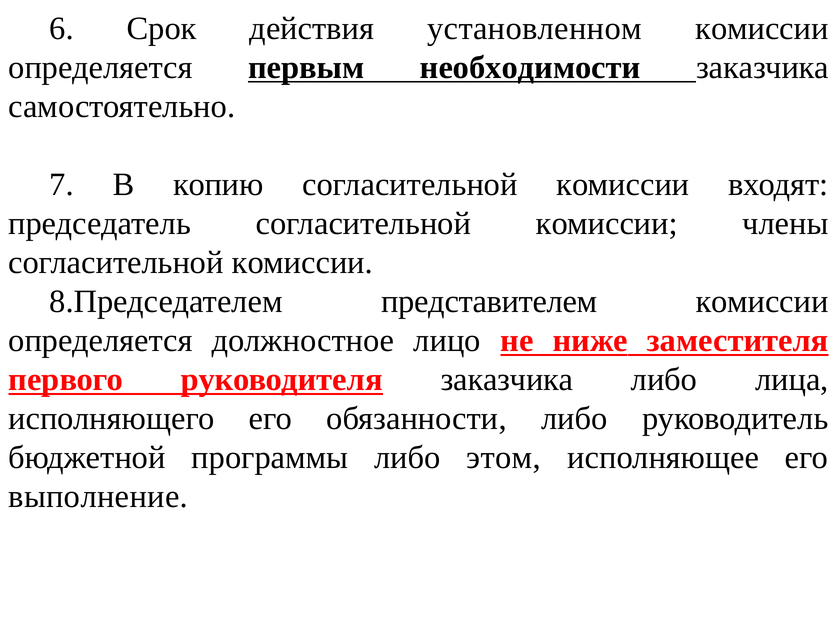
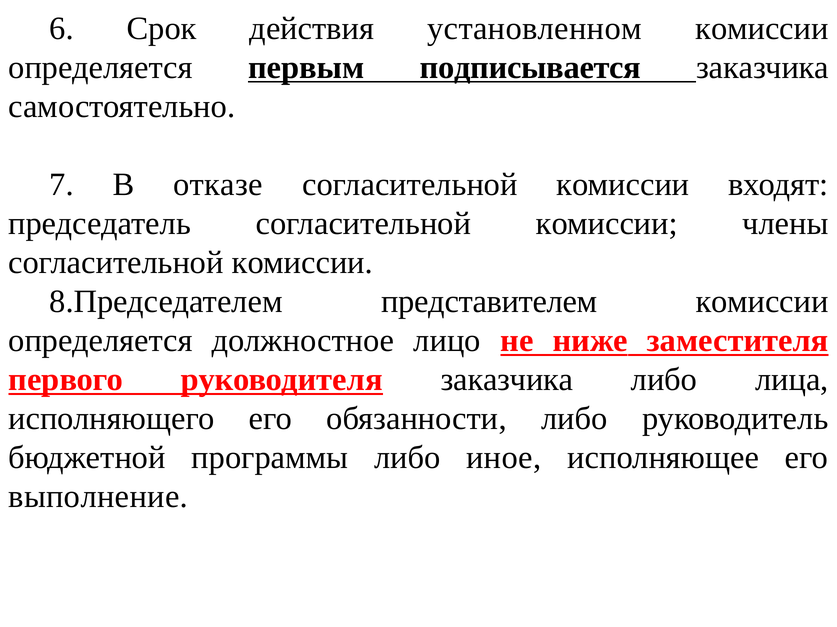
необходимости: необходимости -> подписывается
копию: копию -> отказе
этом: этом -> иное
